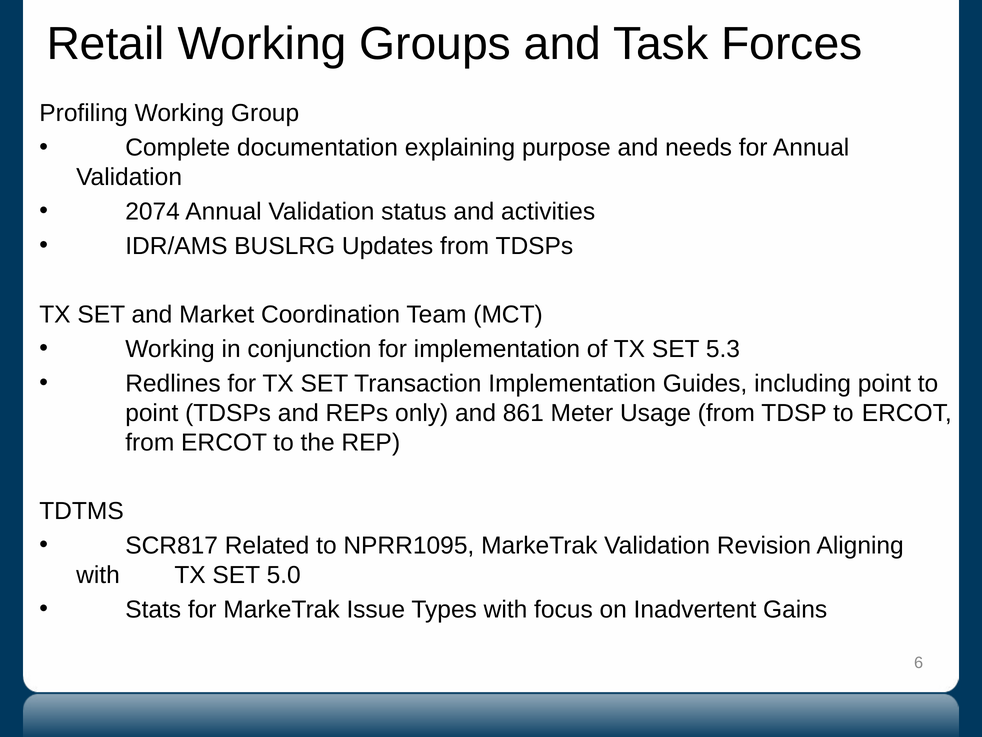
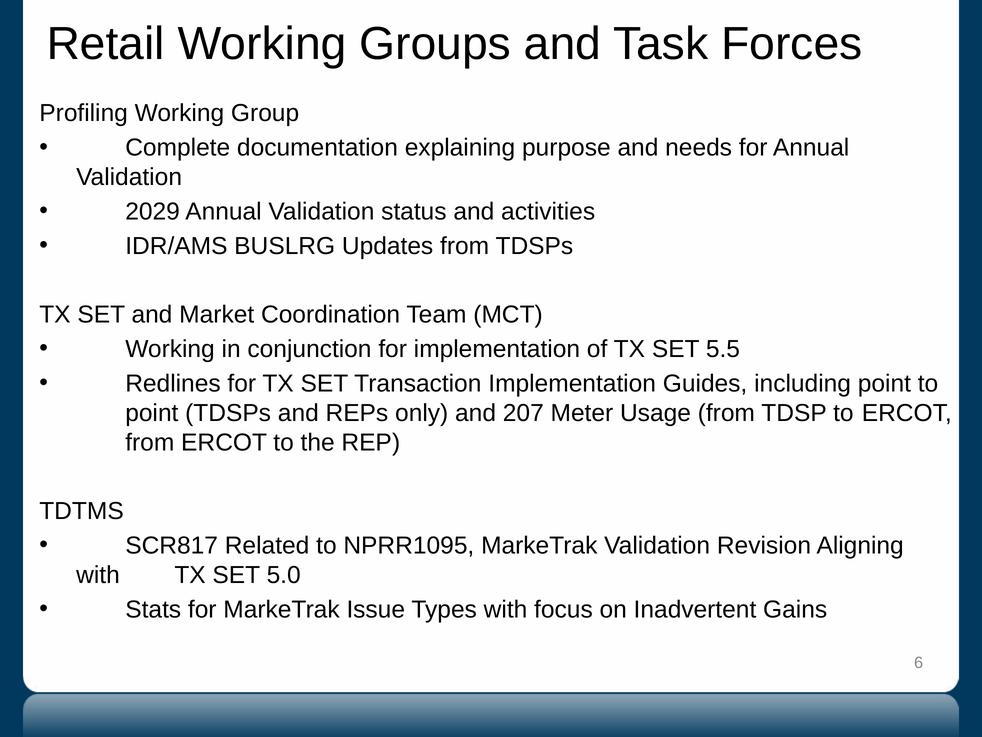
2074: 2074 -> 2029
5.3: 5.3 -> 5.5
861: 861 -> 207
